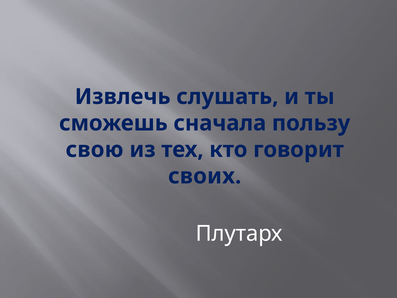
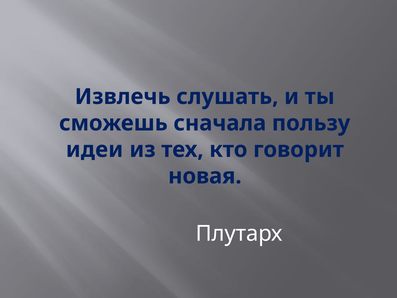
свою: свою -> идеи
своих: своих -> новая
